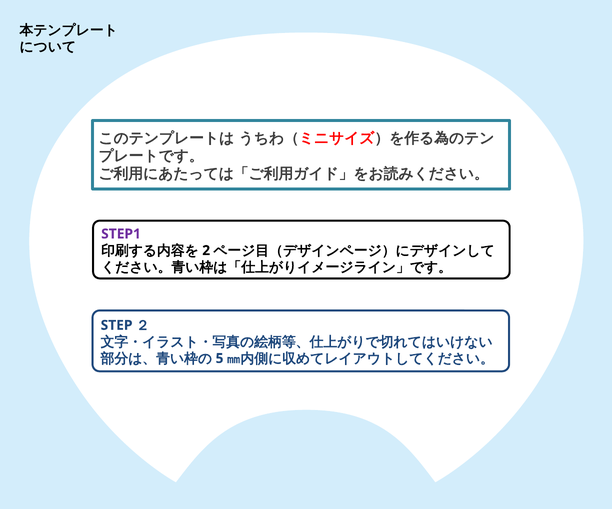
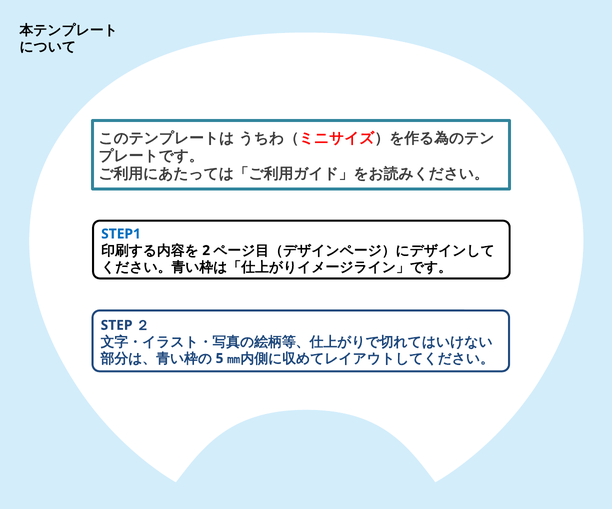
STEP1 colour: purple -> blue
